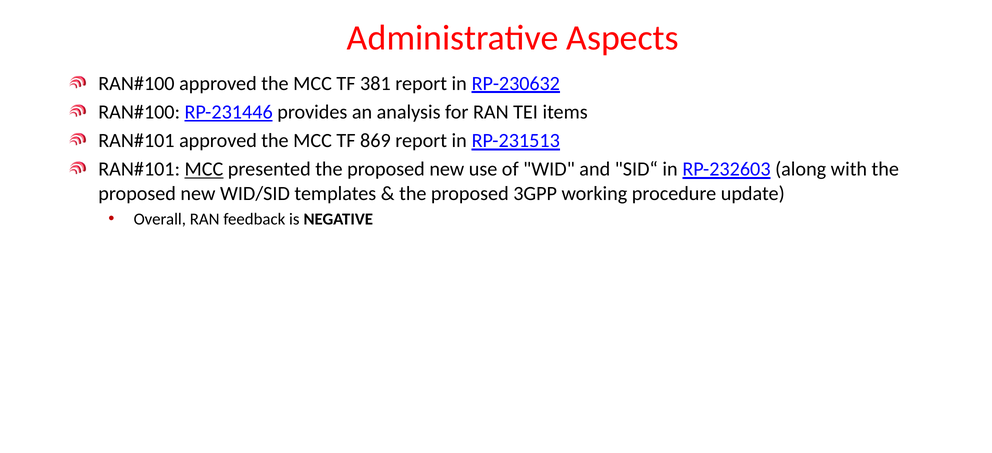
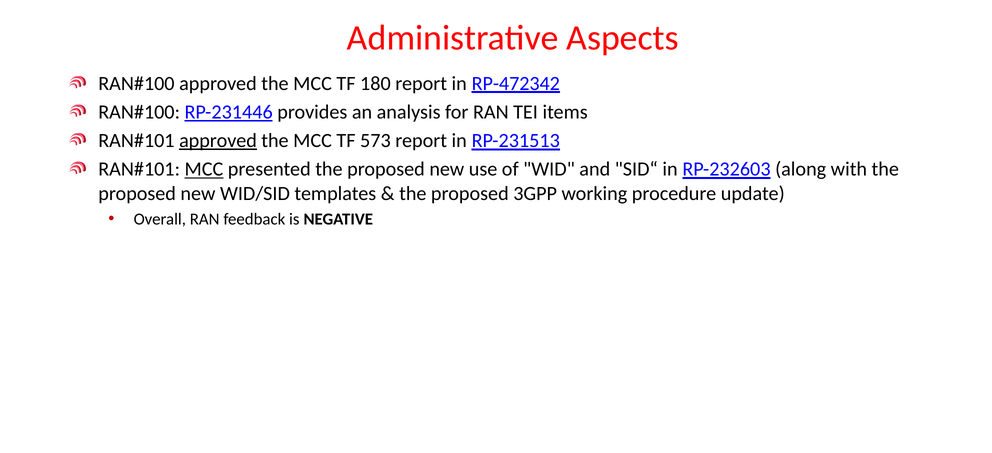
381: 381 -> 180
RP-230632: RP-230632 -> RP-472342
approved at (218, 141) underline: none -> present
869: 869 -> 573
